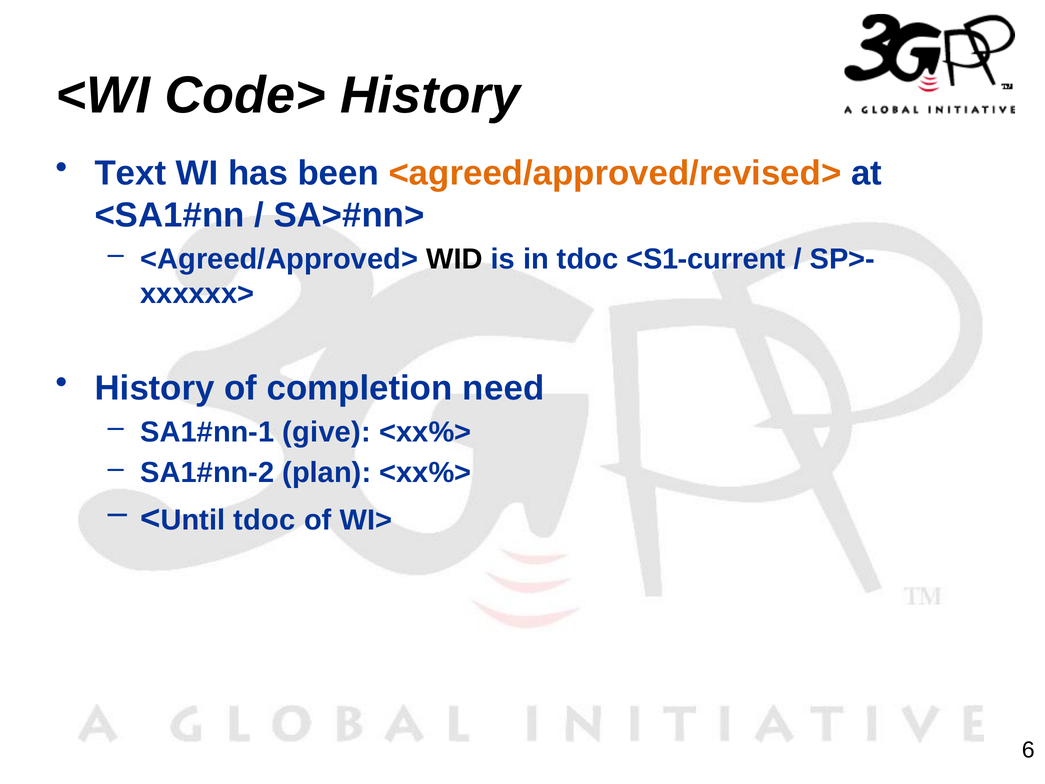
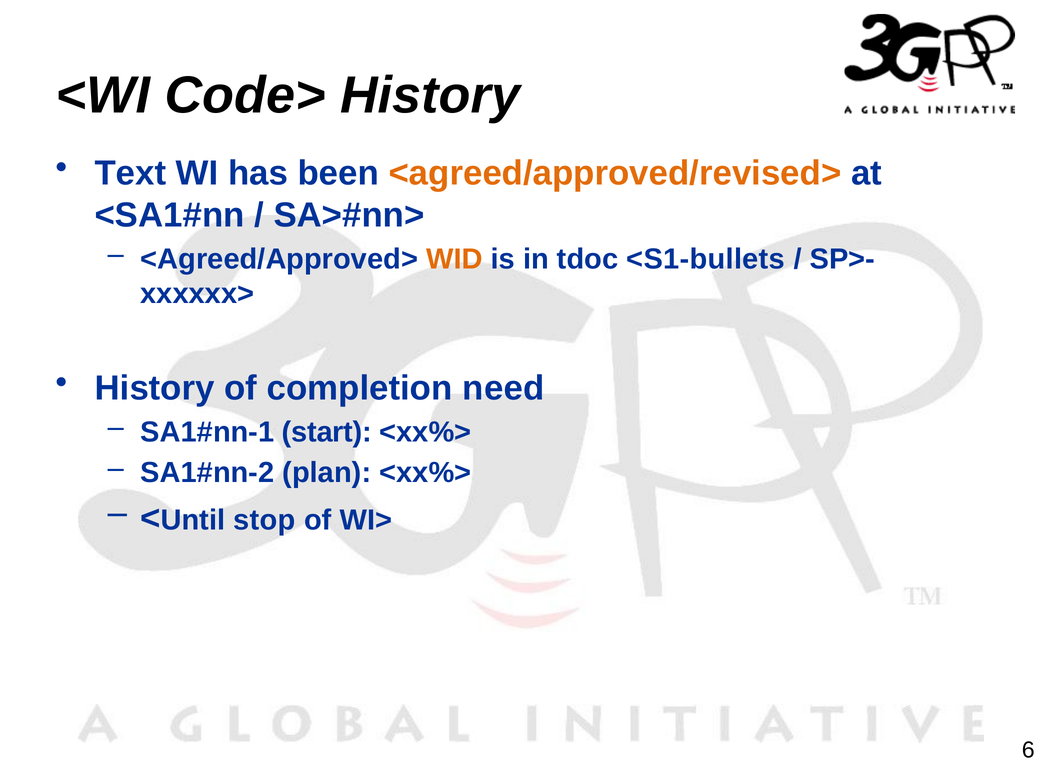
WID colour: black -> orange
<S1-current: <S1-current -> <S1-bullets
give: give -> start
tdoc at (264, 520): tdoc -> stop
